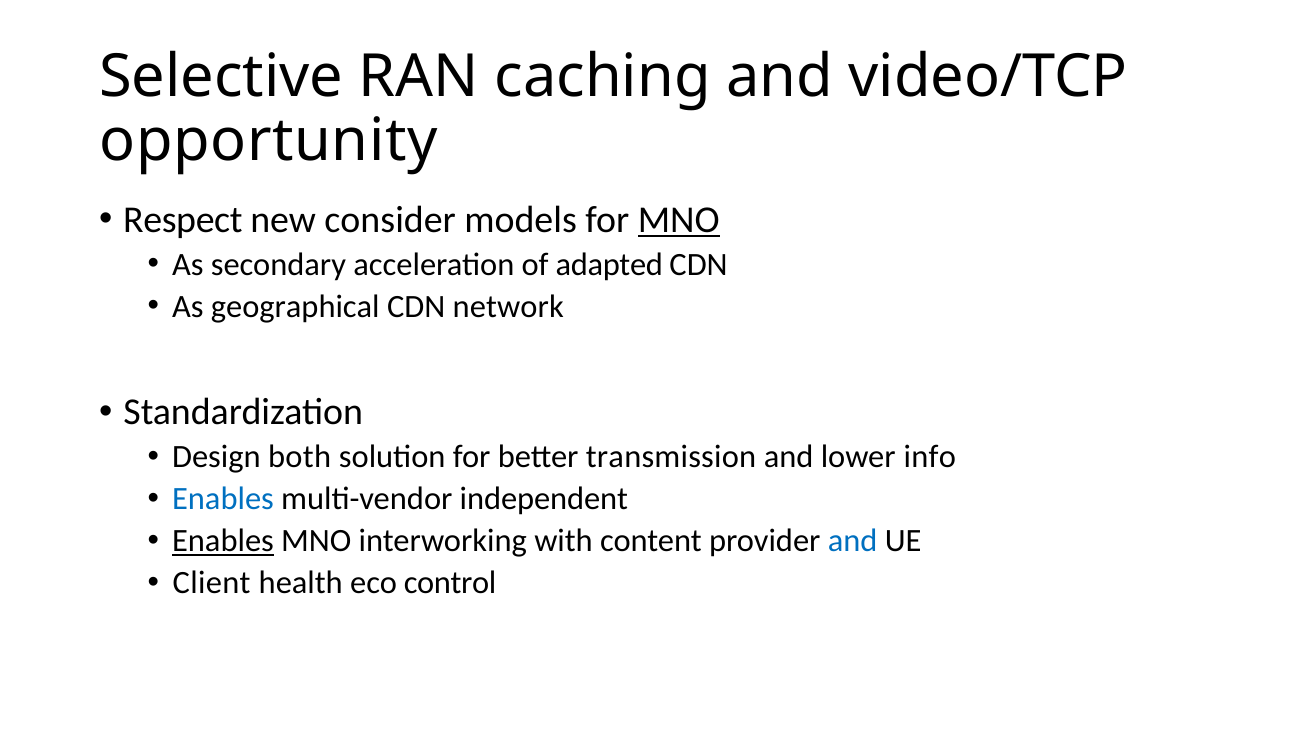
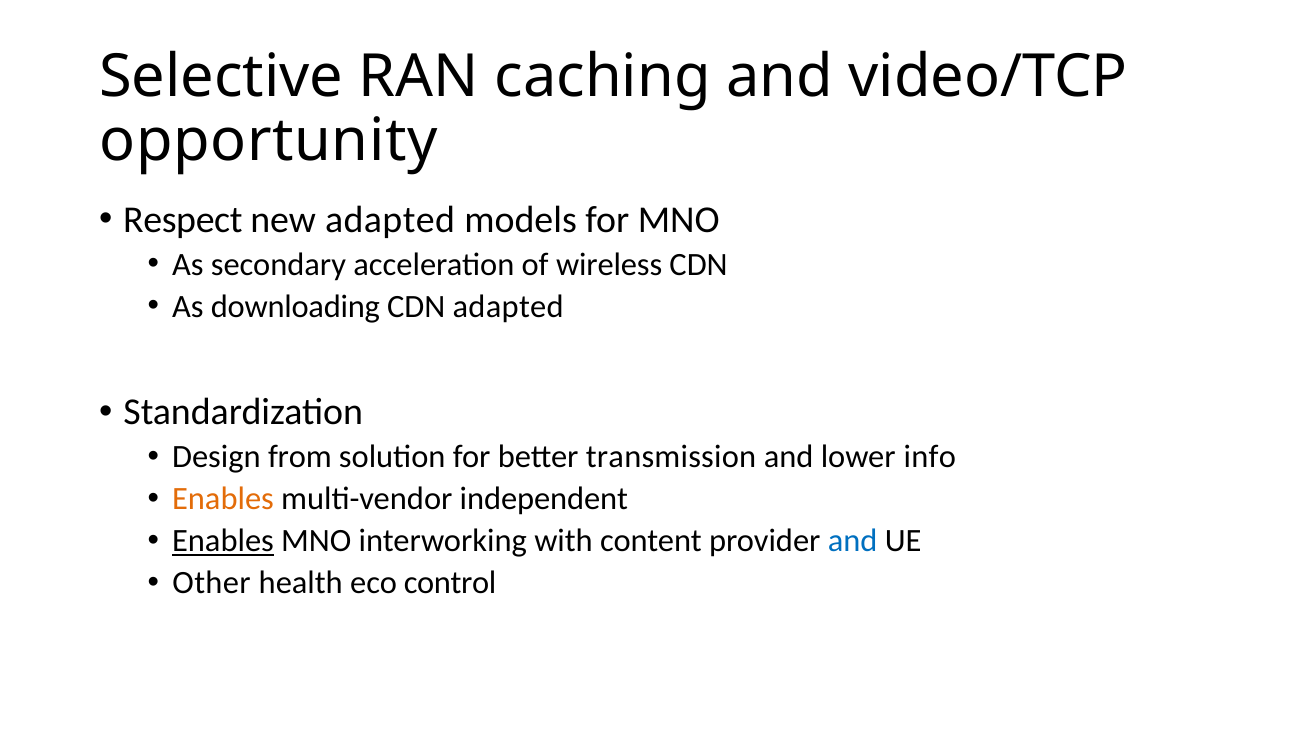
new consider: consider -> adapted
MNO at (679, 220) underline: present -> none
adapted: adapted -> wireless
geographical: geographical -> downloading
CDN network: network -> adapted
both: both -> from
Enables at (223, 499) colour: blue -> orange
Client: Client -> Other
